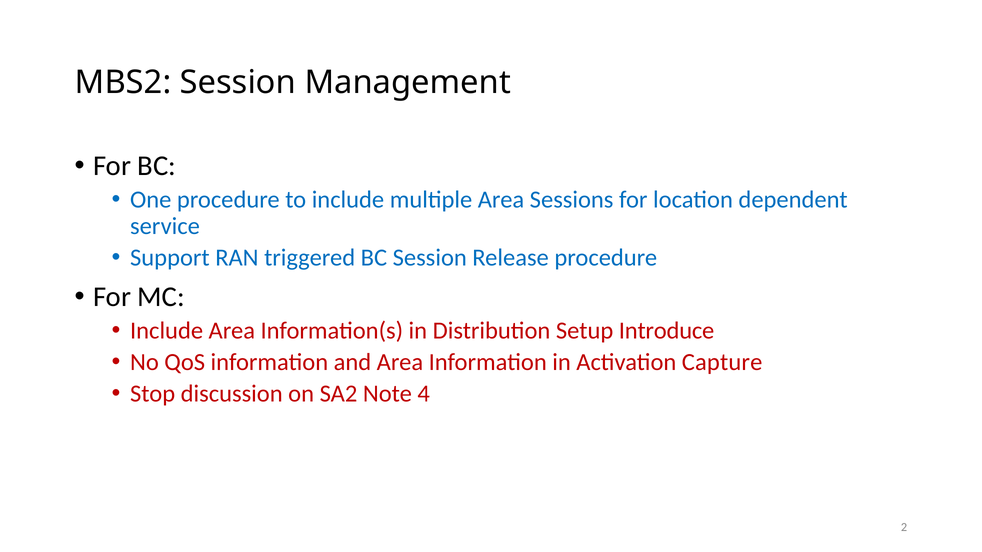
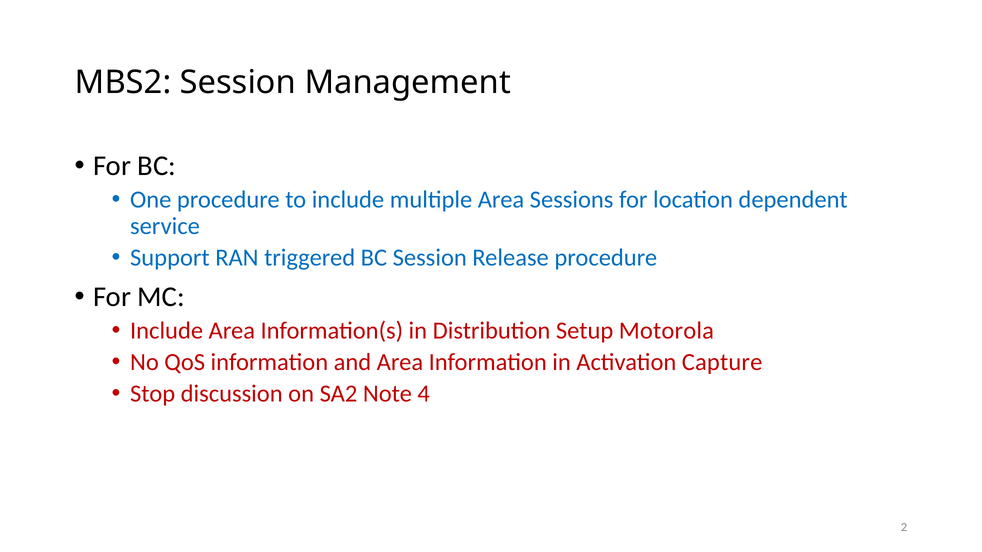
Introduce: Introduce -> Motorola
